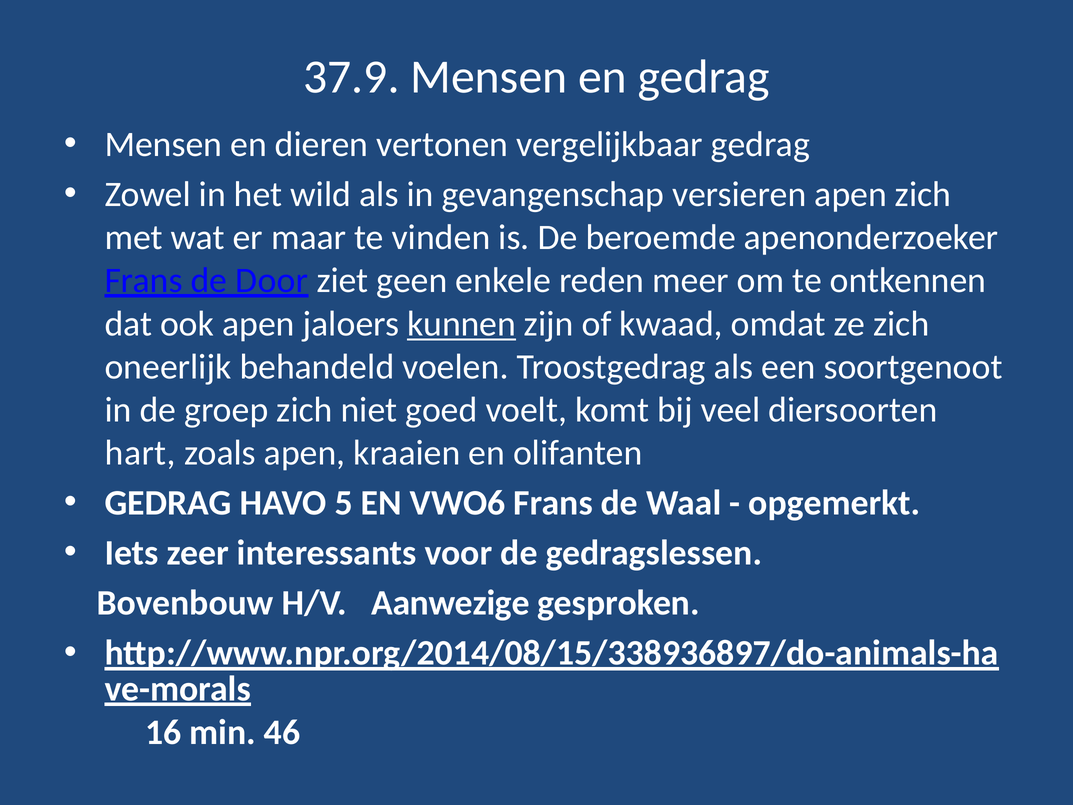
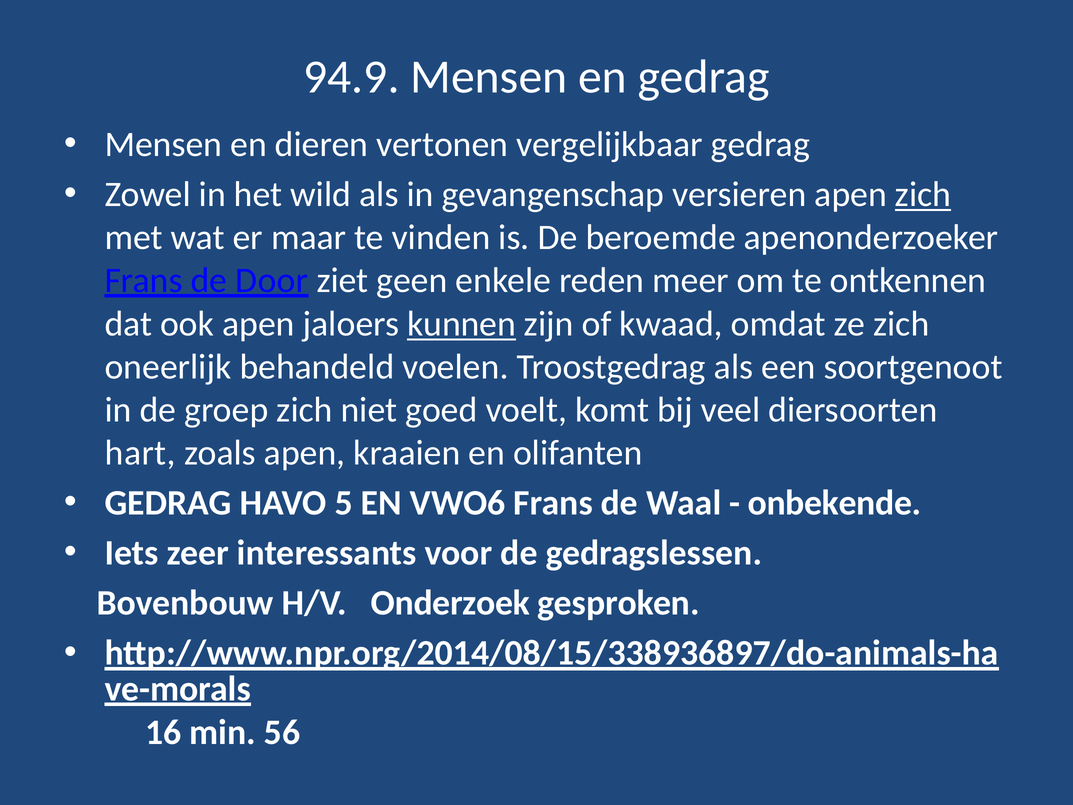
37.9: 37.9 -> 94.9
zich at (923, 194) underline: none -> present
opgemerkt: opgemerkt -> onbekende
Aanwezige: Aanwezige -> Onderzoek
46: 46 -> 56
